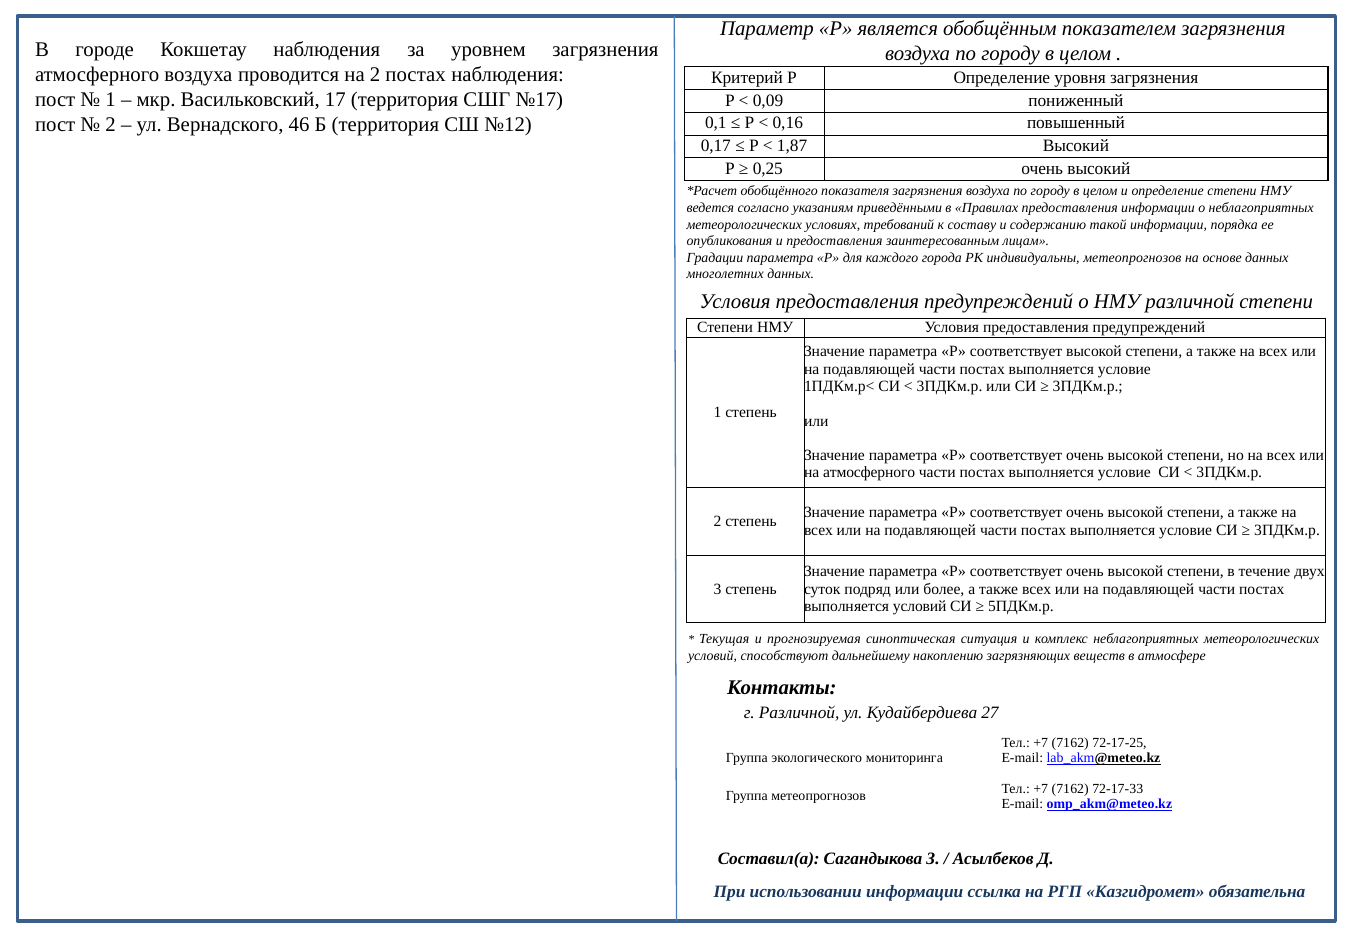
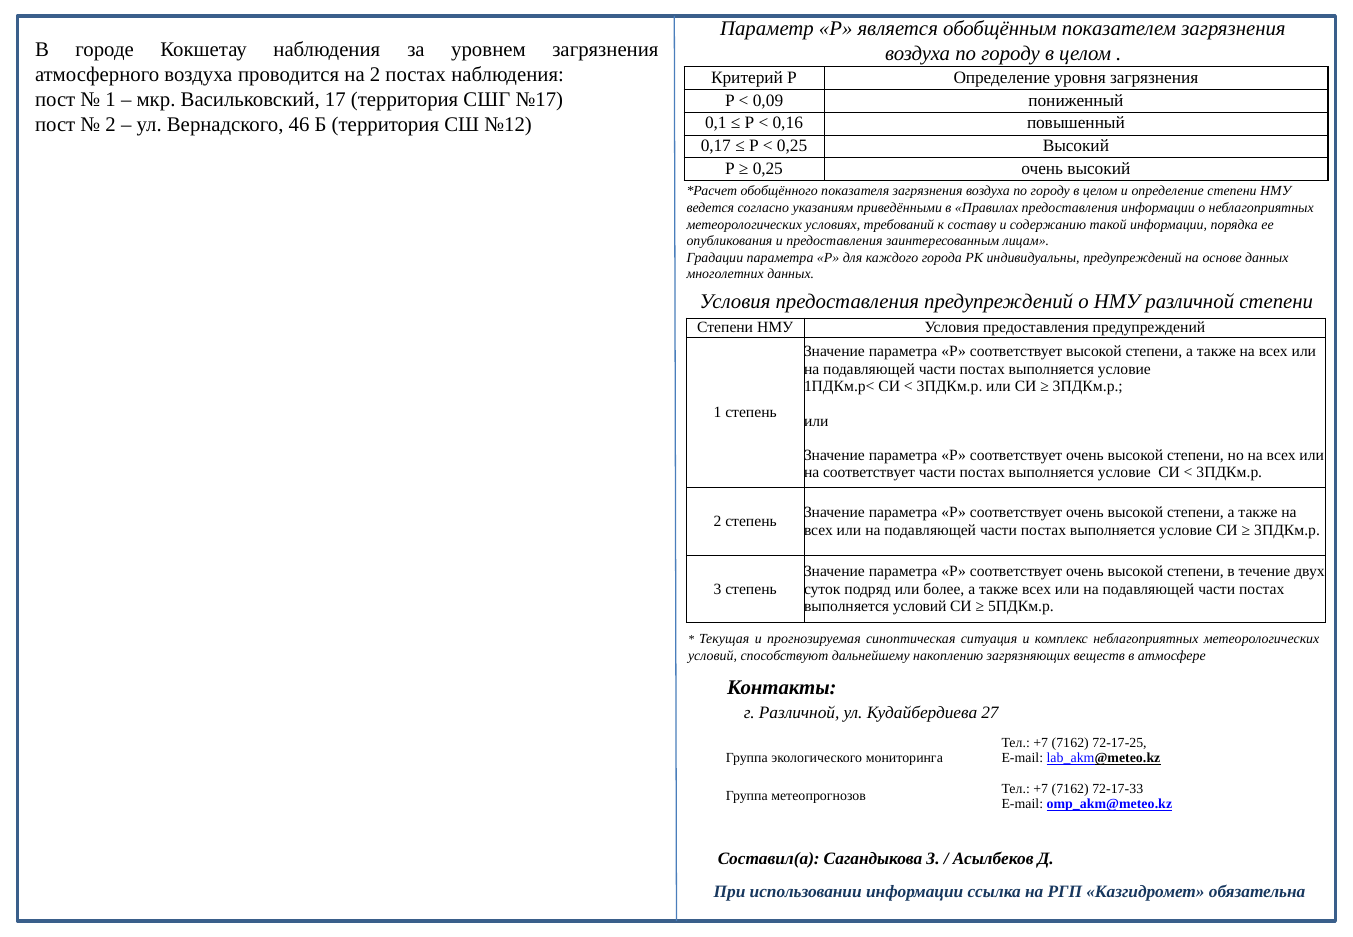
1,87 at (792, 146): 1,87 -> 0,25
индивидуальны метеопрогнозов: метеопрогнозов -> предупреждений
на атмосферного: атмосферного -> соответствует
